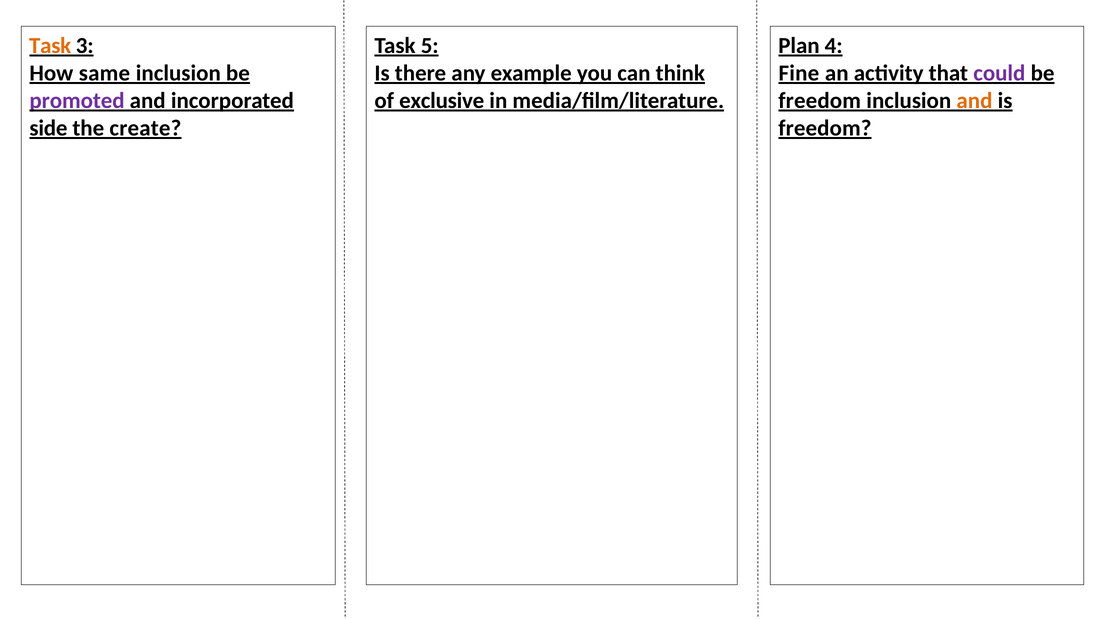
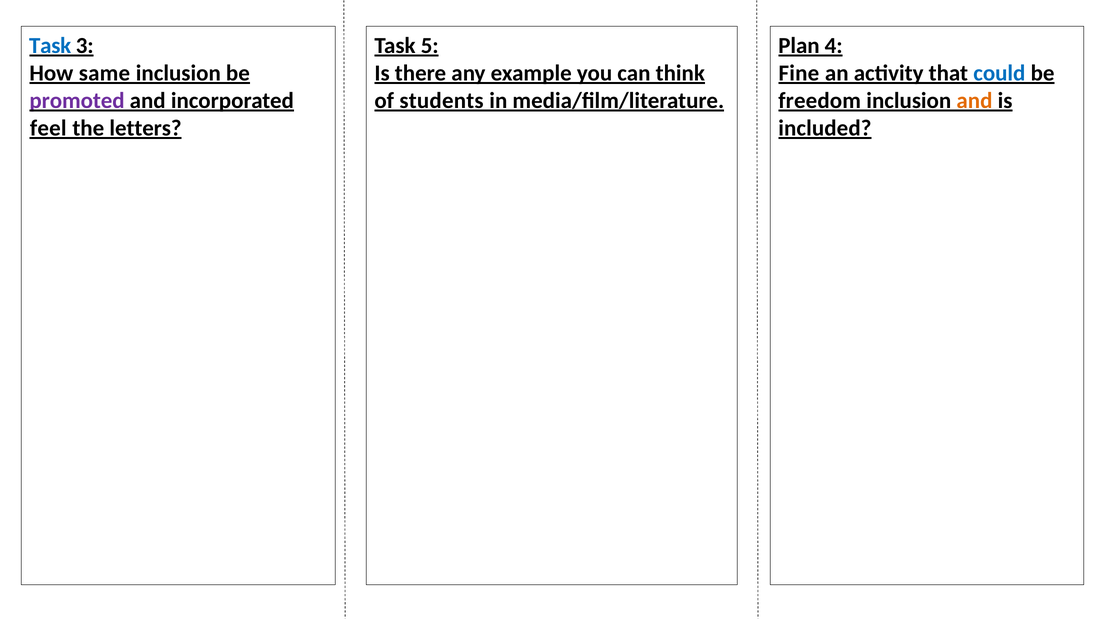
Task at (50, 46) colour: orange -> blue
could colour: purple -> blue
exclusive: exclusive -> students
side: side -> feel
create: create -> letters
freedom at (825, 128): freedom -> included
